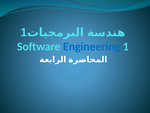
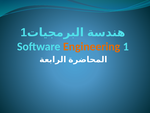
Engineering colour: blue -> orange
